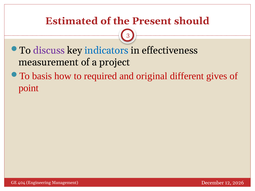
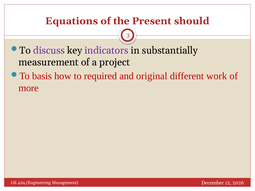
Estimated: Estimated -> Equations
indicators colour: blue -> purple
effectiveness: effectiveness -> substantially
gives: gives -> work
point: point -> more
